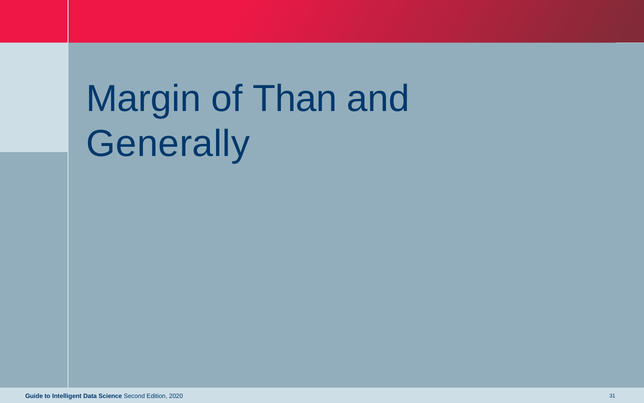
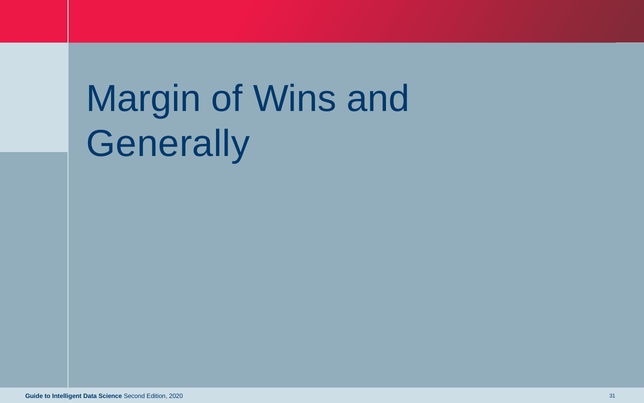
Than: Than -> Wins
